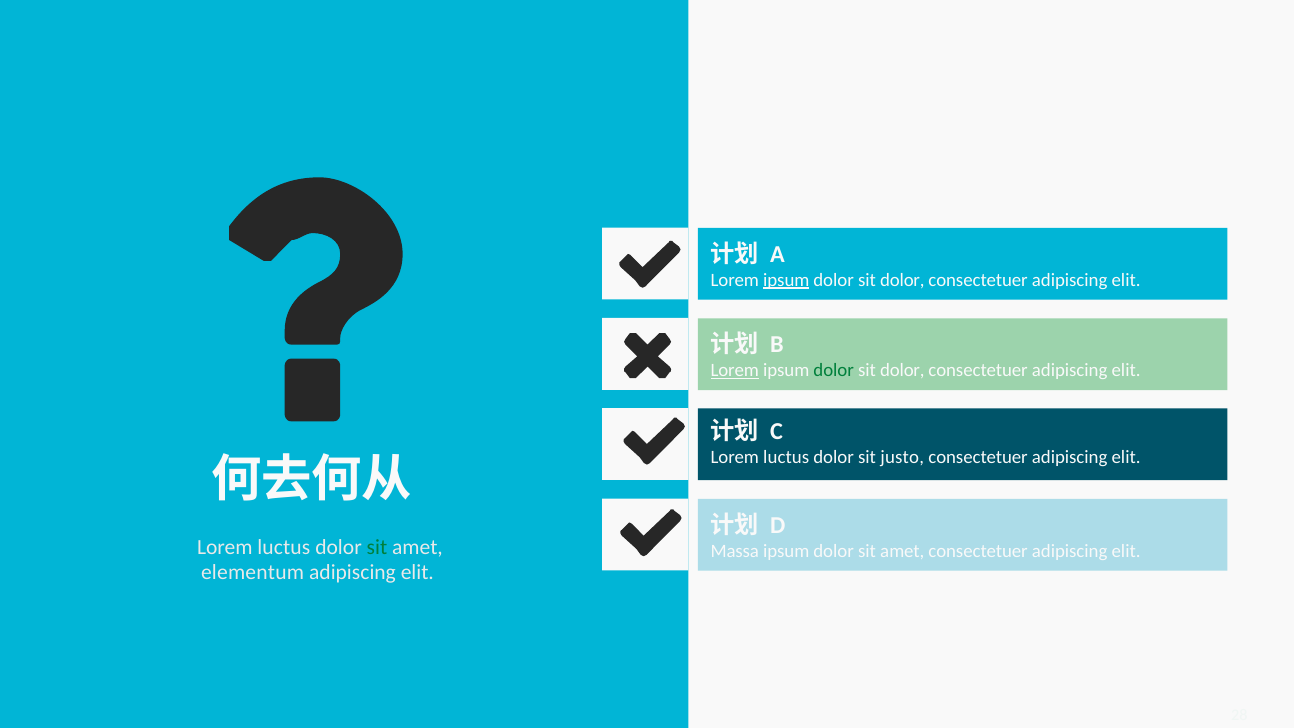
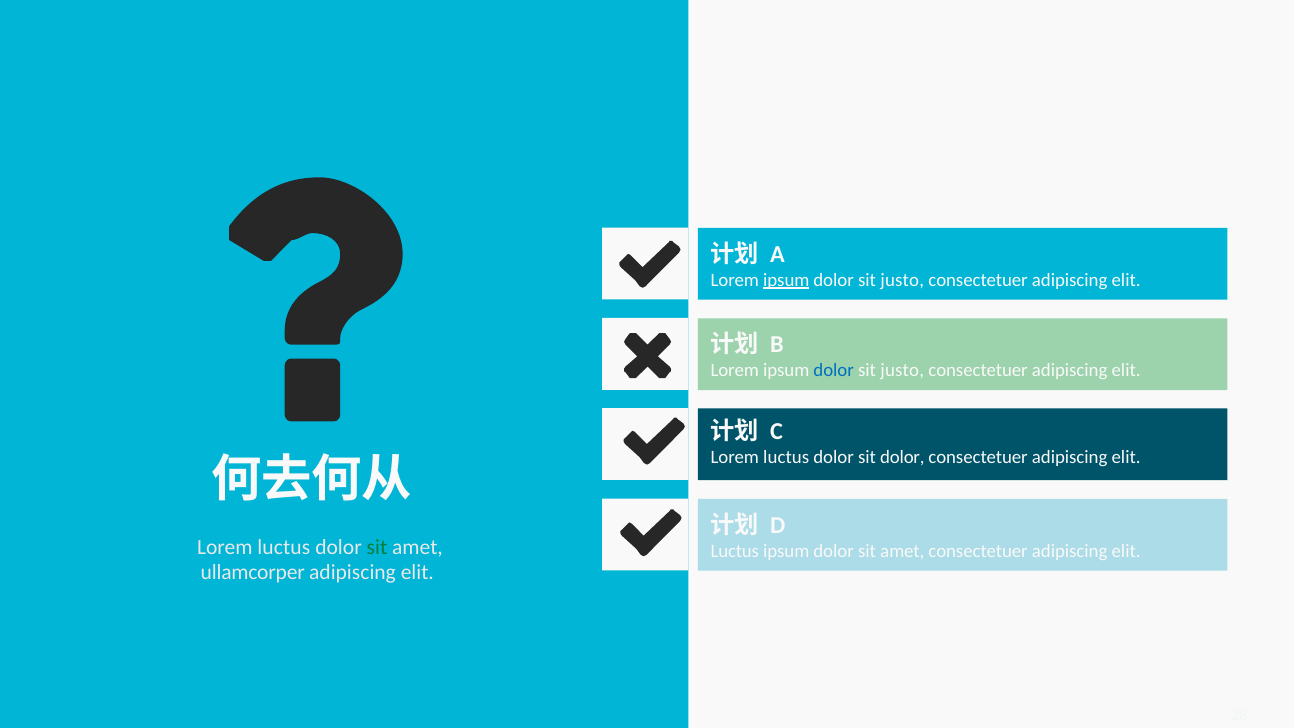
dolor at (902, 280): dolor -> justo
Lorem at (735, 370) underline: present -> none
dolor at (834, 370) colour: green -> blue
dolor at (902, 370): dolor -> justo
sit justo: justo -> dolor
Massa at (735, 551): Massa -> Luctus
elementum: elementum -> ullamcorper
